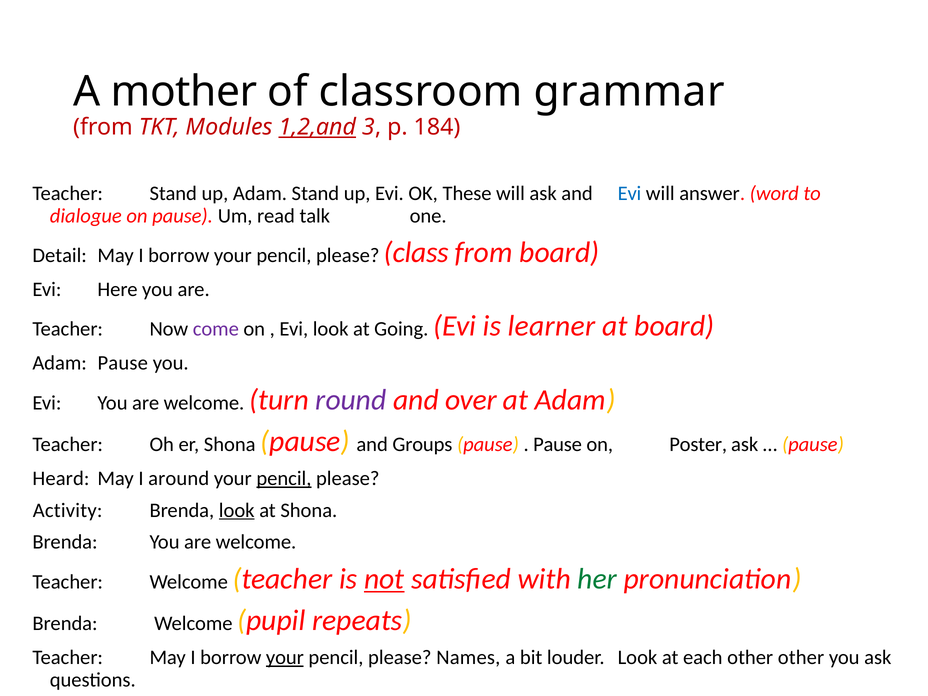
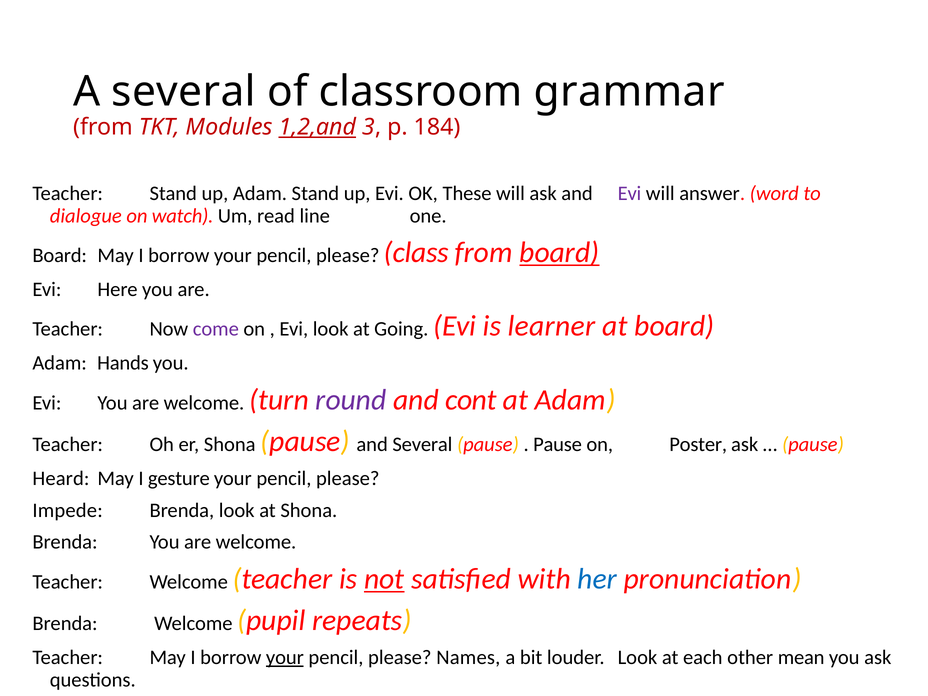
A mother: mother -> several
Evi at (630, 193) colour: blue -> purple
on pause: pause -> watch
talk: talk -> line
Detail at (60, 255): Detail -> Board
board at (559, 253) underline: none -> present
Adam Pause: Pause -> Hands
over: over -> cont
and Groups: Groups -> Several
around: around -> gesture
pencil at (284, 478) underline: present -> none
Activity: Activity -> Impede
look at (237, 510) underline: present -> none
her colour: green -> blue
other other: other -> mean
